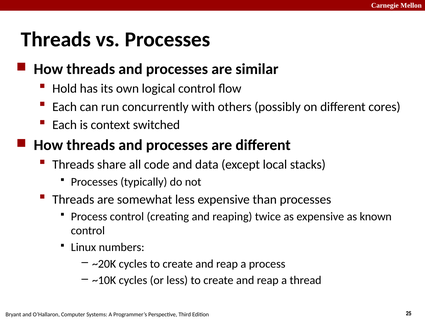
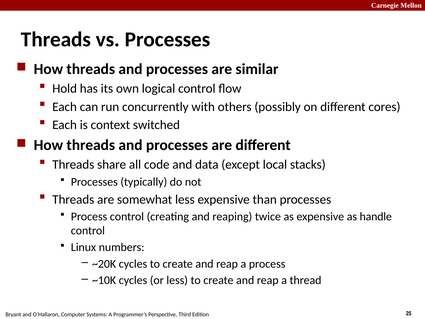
known: known -> handle
